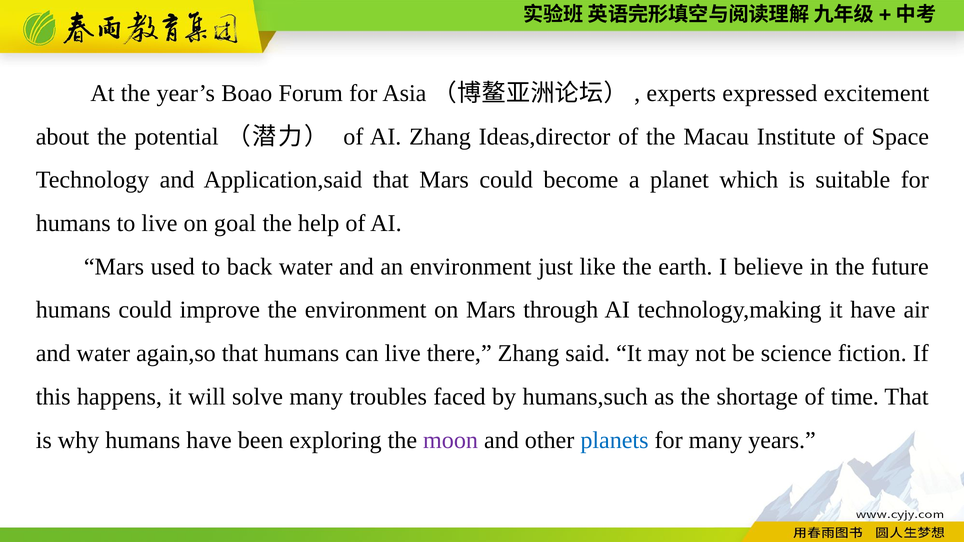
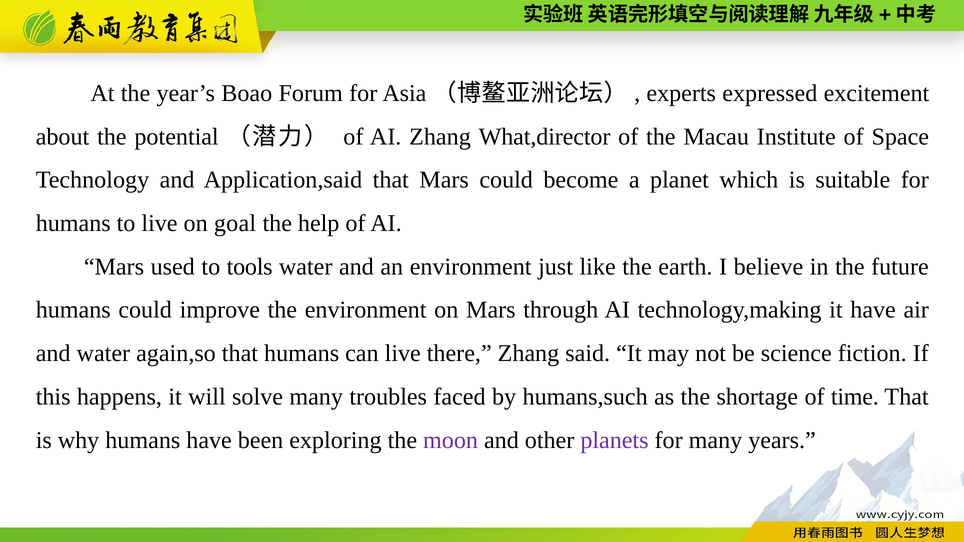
Ideas,director: Ideas,director -> What,director
back: back -> tools
planets colour: blue -> purple
